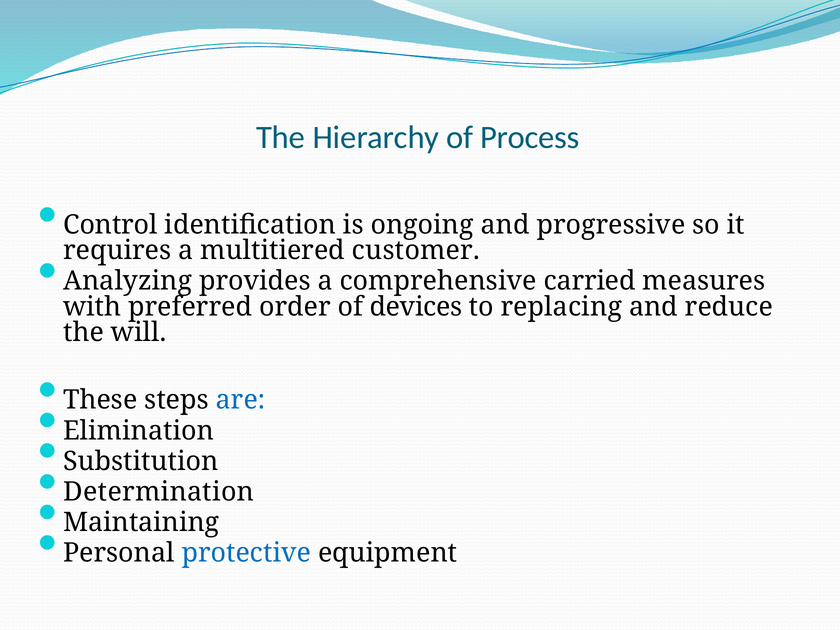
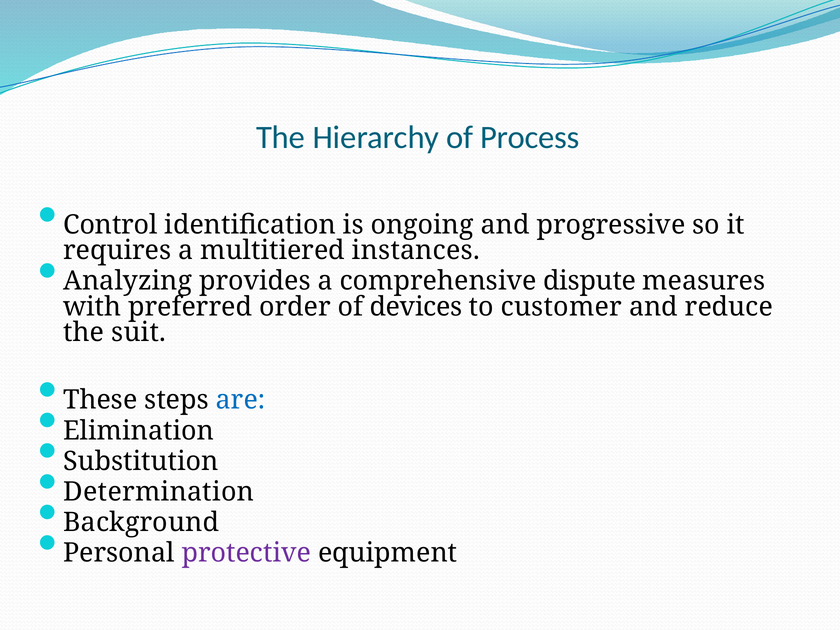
customer: customer -> instances
carried: carried -> dispute
replacing: replacing -> customer
will: will -> suit
Maintaining: Maintaining -> Background
protective colour: blue -> purple
